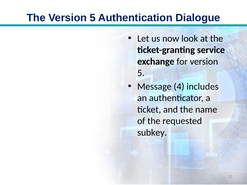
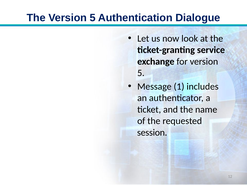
4: 4 -> 1
subkey: subkey -> session
